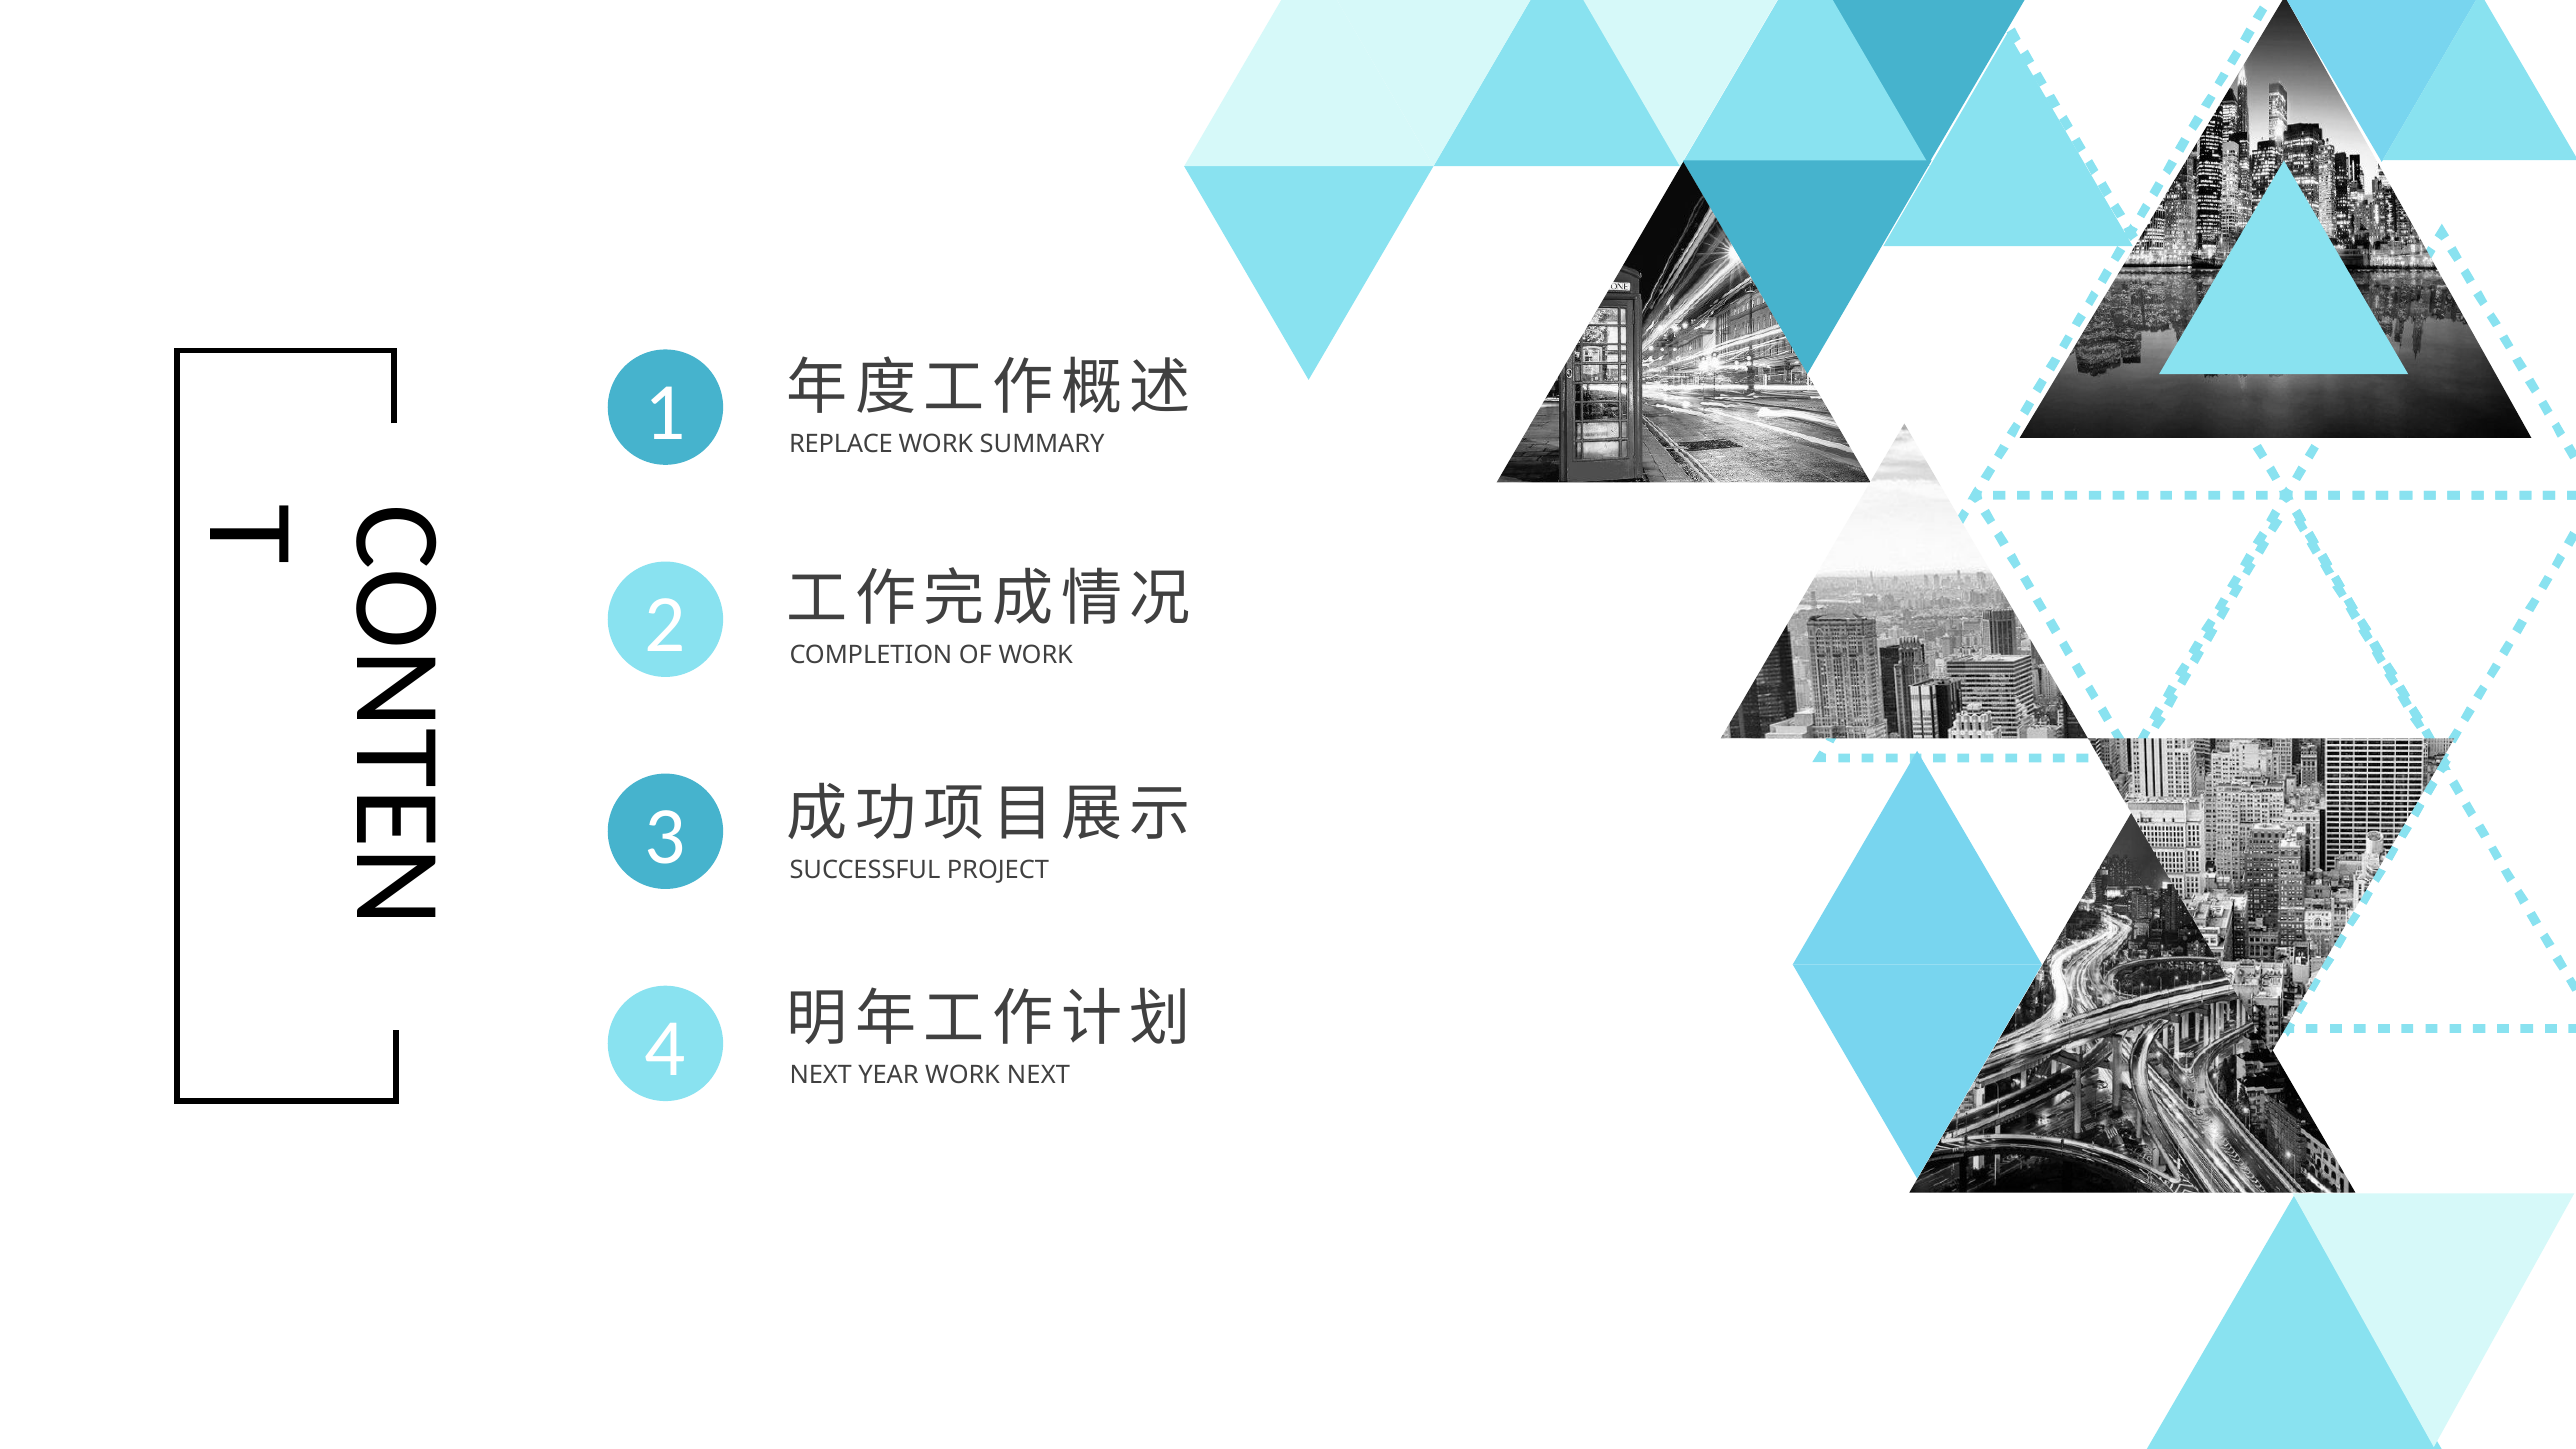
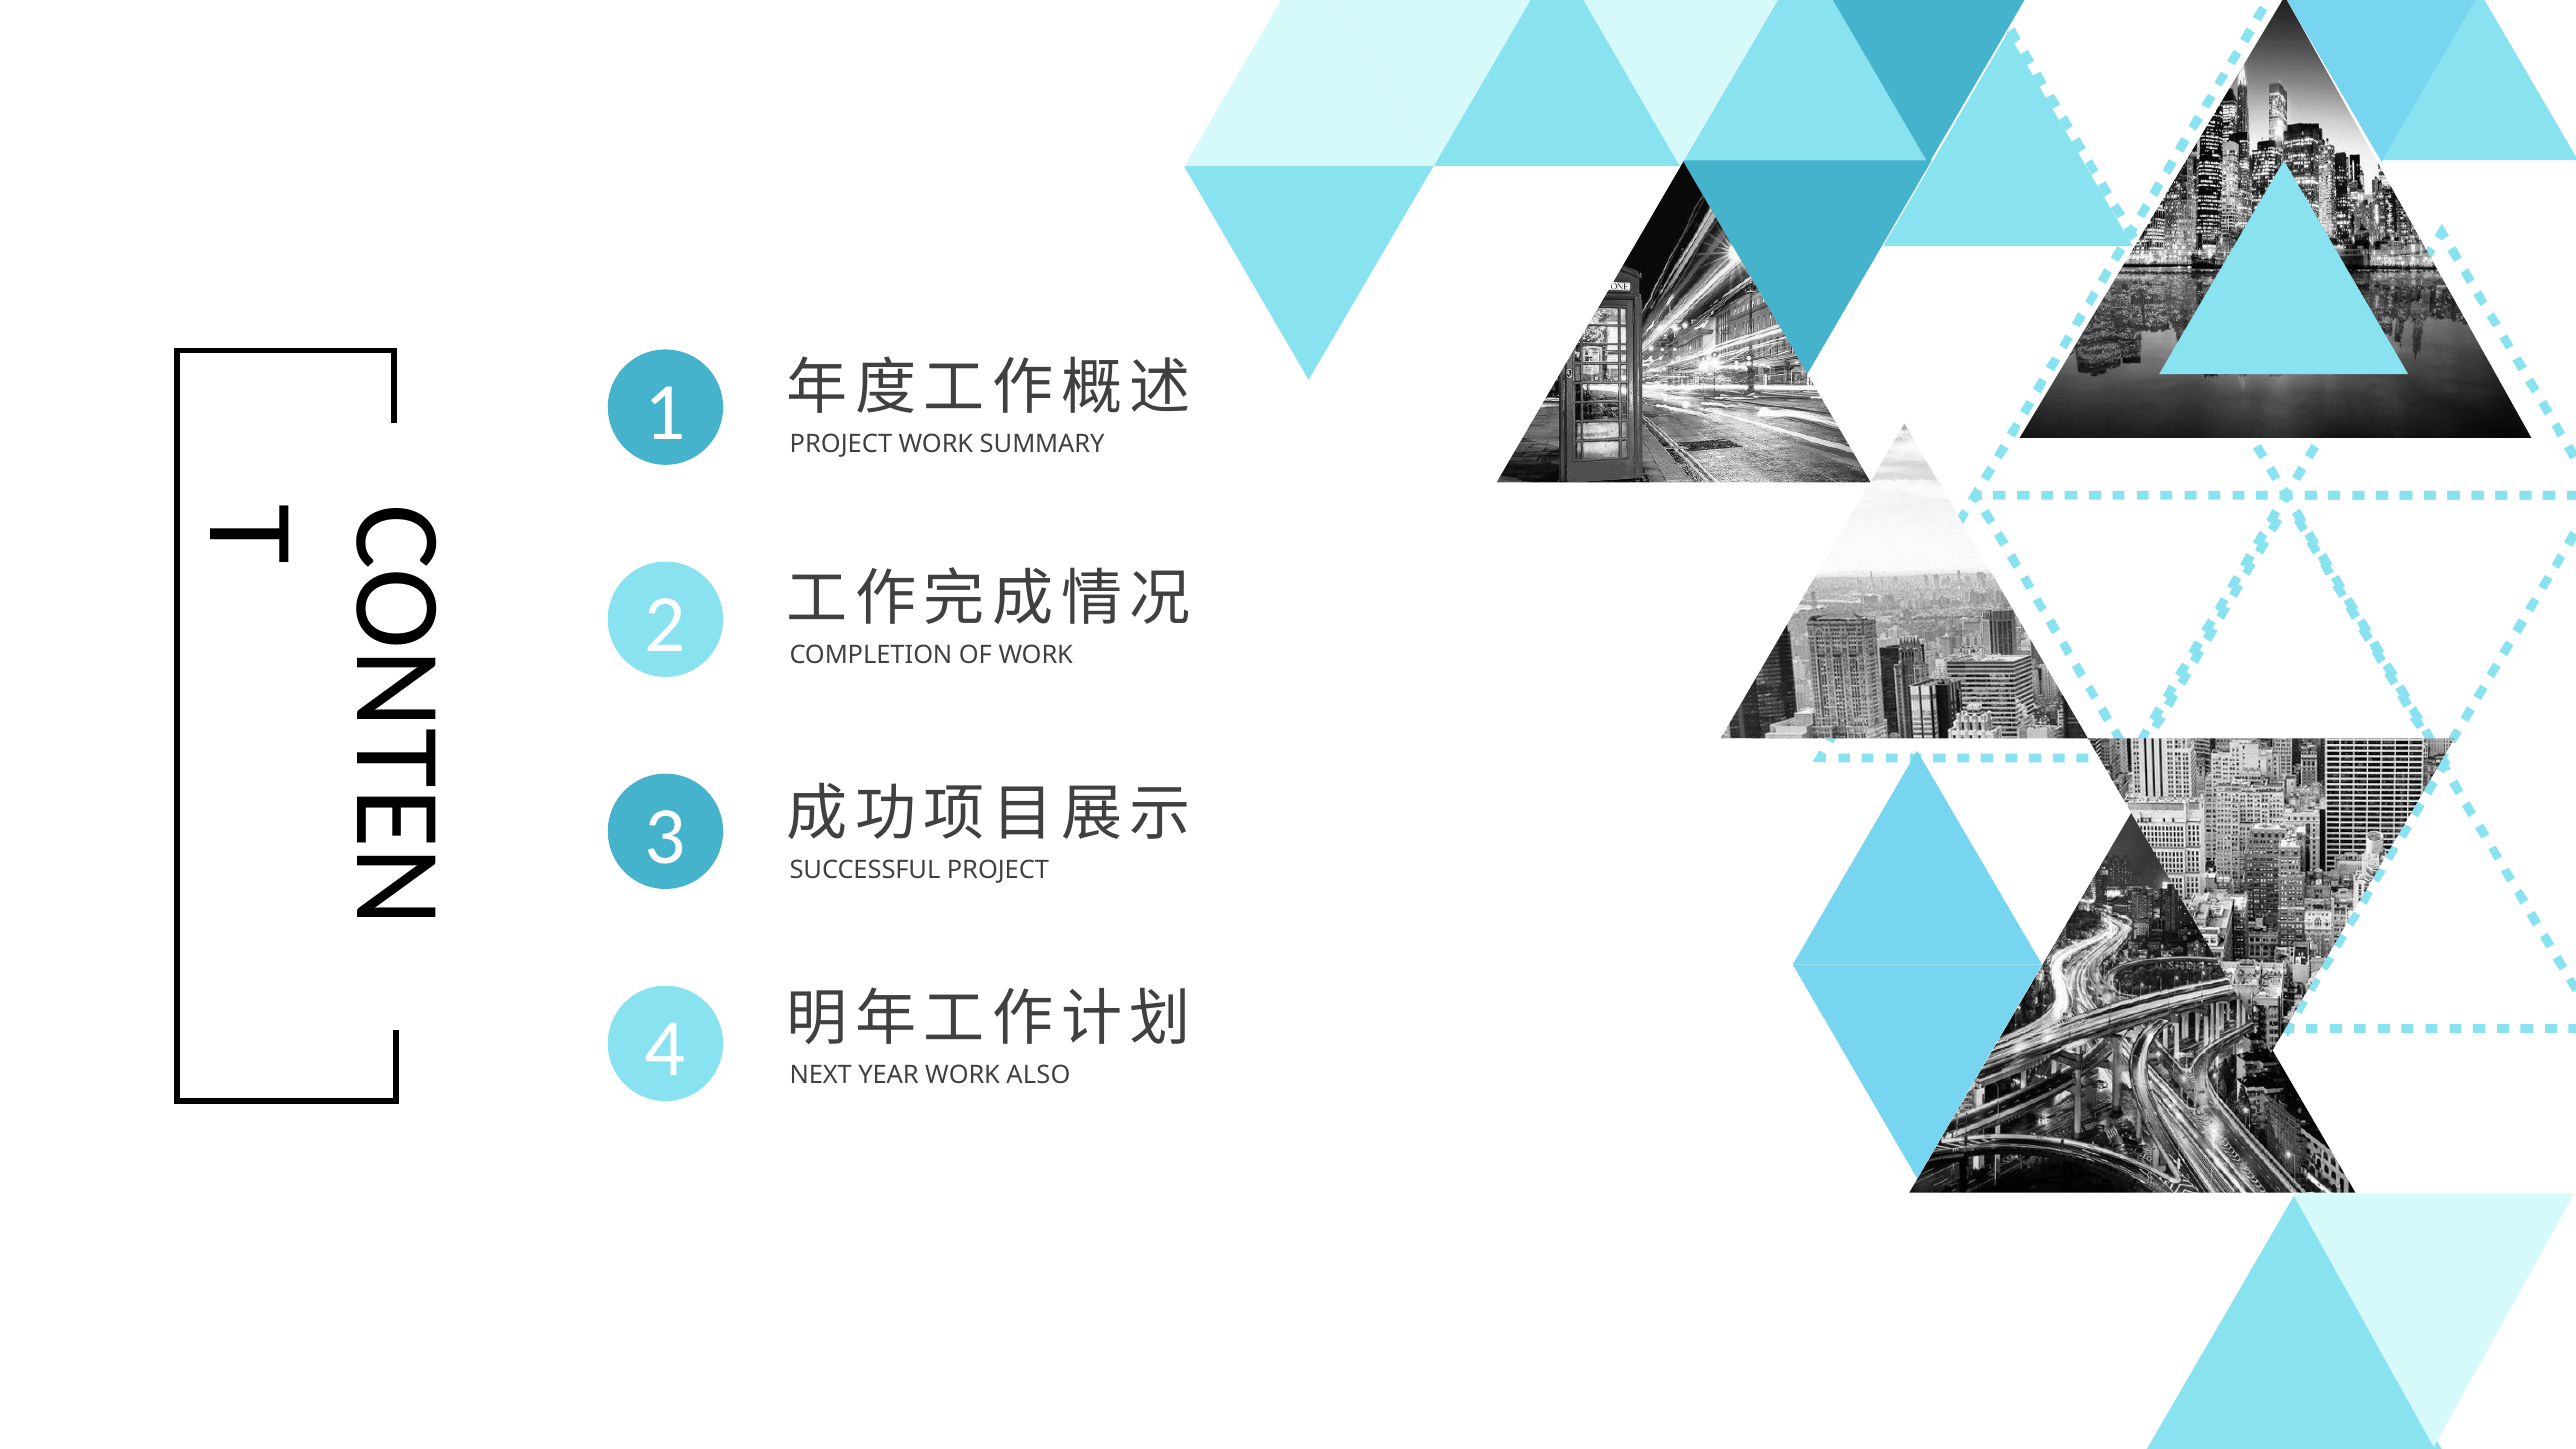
REPLACE at (841, 444): REPLACE -> PROJECT
WORK NEXT: NEXT -> ALSO
